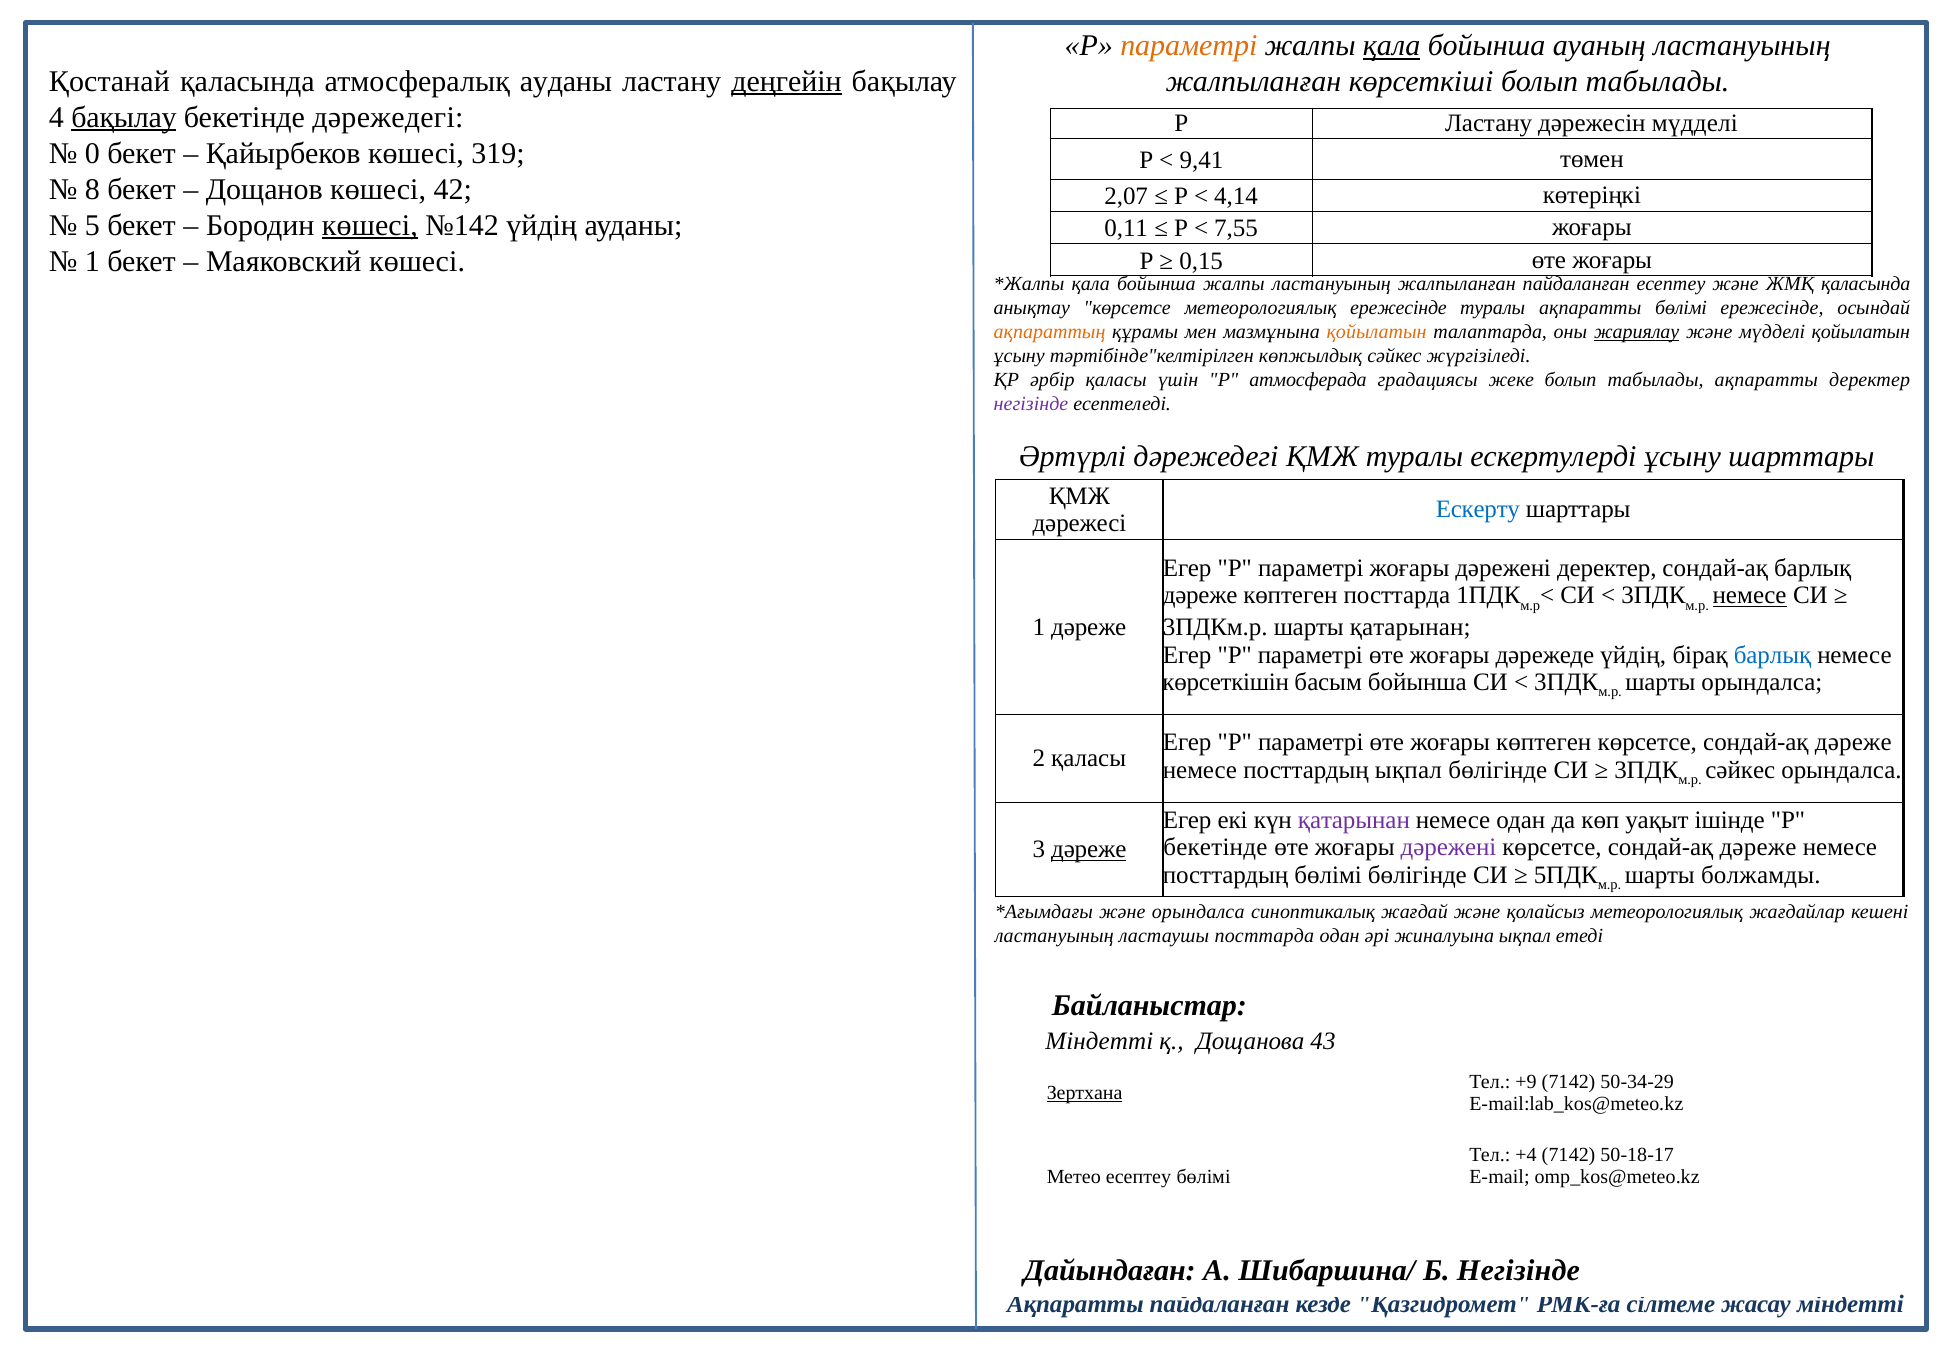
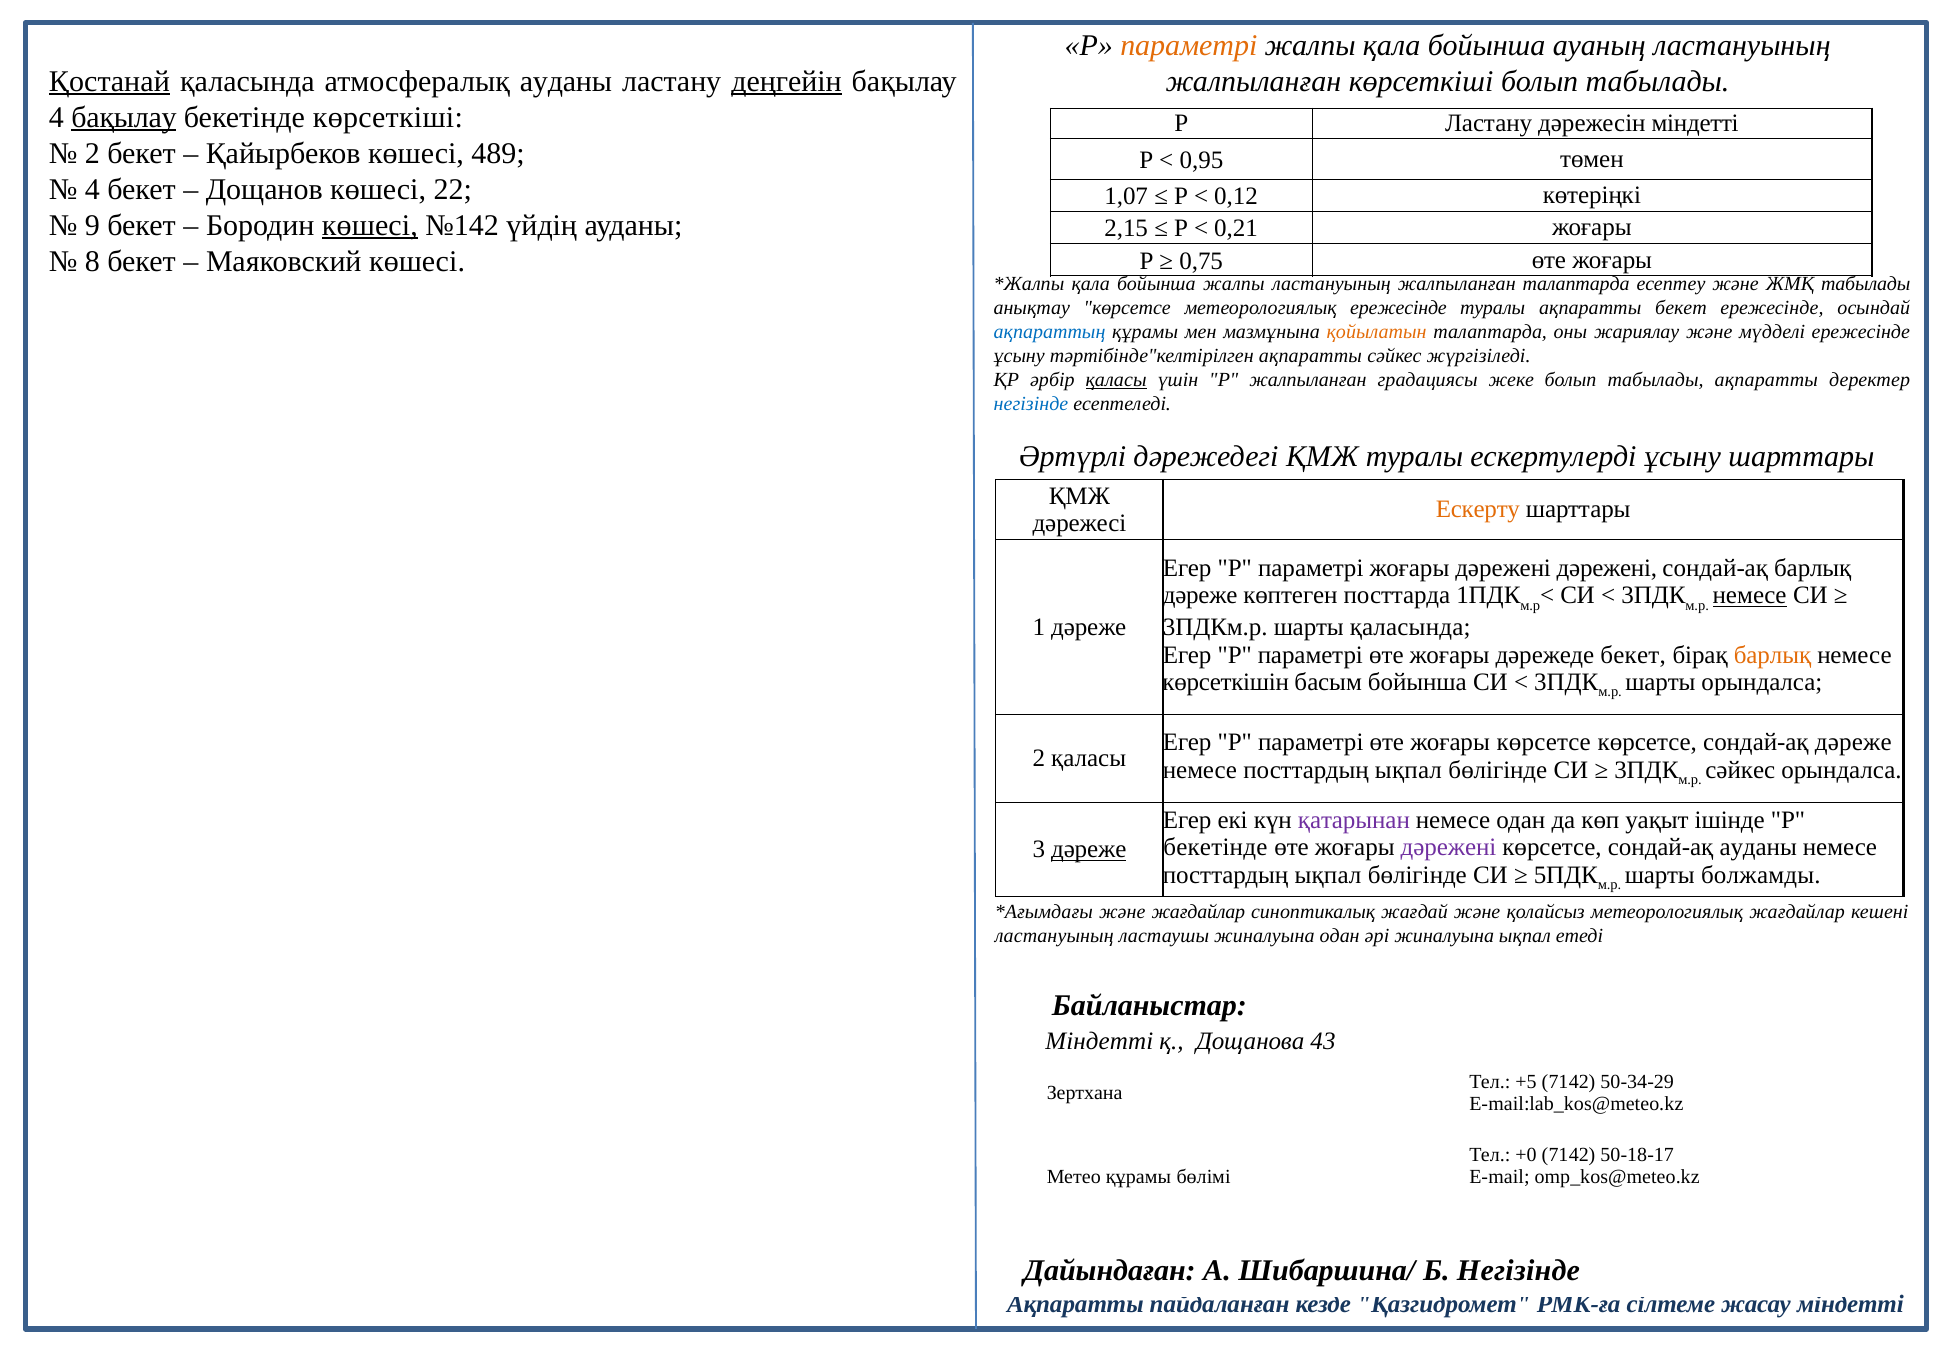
қала at (1392, 46) underline: present -> none
Қостанай underline: none -> present
бекетінде дәрежедегі: дәрежедегі -> көрсеткіші
дәрежесін мүдделі: мүдделі -> міндетті
0 at (92, 153): 0 -> 2
319: 319 -> 489
9,41: 9,41 -> 0,95
8 at (92, 189): 8 -> 4
42: 42 -> 22
2,07: 2,07 -> 1,07
4,14: 4,14 -> 0,12
5: 5 -> 9
0,11: 0,11 -> 2,15
7,55: 7,55 -> 0,21
1 at (92, 261): 1 -> 8
0,15: 0,15 -> 0,75
жалпыланған пайдаланған: пайдаланған -> талаптарда
ЖМҚ қаласында: қаласында -> табылады
ақпаратты бөлімі: бөлімі -> бекет
ақпараттың colour: orange -> blue
жариялау underline: present -> none
мүдделі қойылатын: қойылатын -> ережесінде
тәртібінде"келтірілген көпжылдық: көпжылдық -> ақпаратты
қаласы at (1116, 380) underline: none -> present
Р атмосферада: атмосферада -> жалпыланған
негізінде at (1031, 404) colour: purple -> blue
Ескерту colour: blue -> orange
дәрежені деректер: деректер -> дәрежені
шарты қатарынан: қатарынан -> қаласында
дәрежеде үйдің: үйдің -> бекет
барлық at (1773, 655) colour: blue -> orange
жоғары көптеген: көптеген -> көрсетсе
дәреже at (1758, 847): дәреже -> ауданы
бөлімі at (1328, 875): бөлімі -> ықпал
және орындалса: орындалса -> жағдайлар
ластаушы посттарда: посттарда -> жиналуына
+9: +9 -> +5
Зертхана underline: present -> none
+4: +4 -> +0
Метео есептеу: есептеу -> құрамы
